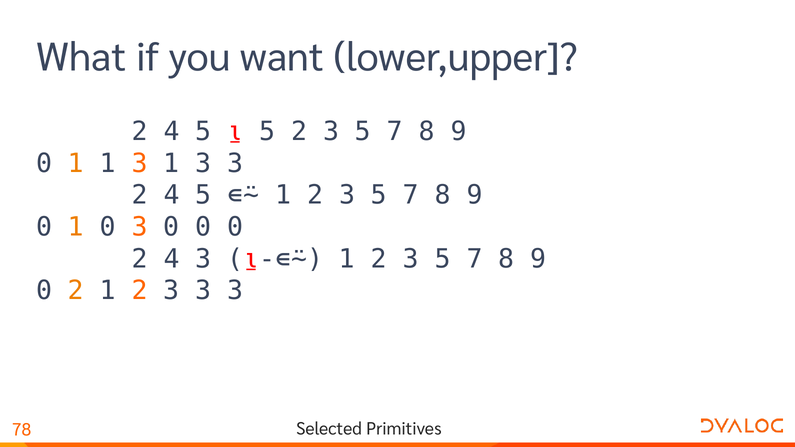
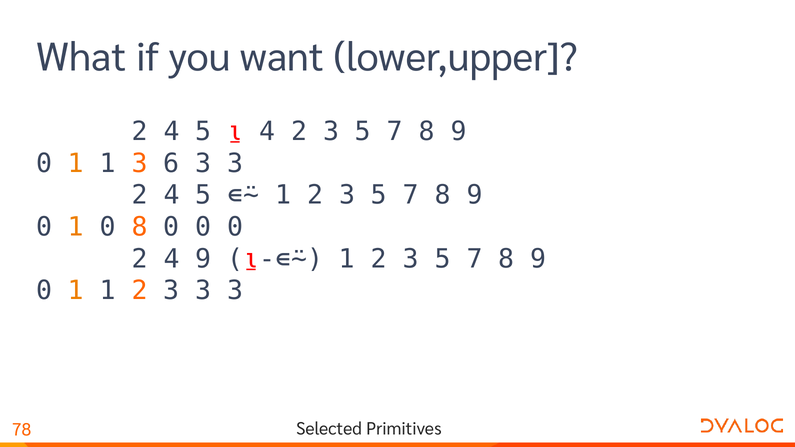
5 at (267, 132): 5 -> 4
3 1: 1 -> 6
0 3: 3 -> 8
4 3: 3 -> 9
2 at (76, 291): 2 -> 1
